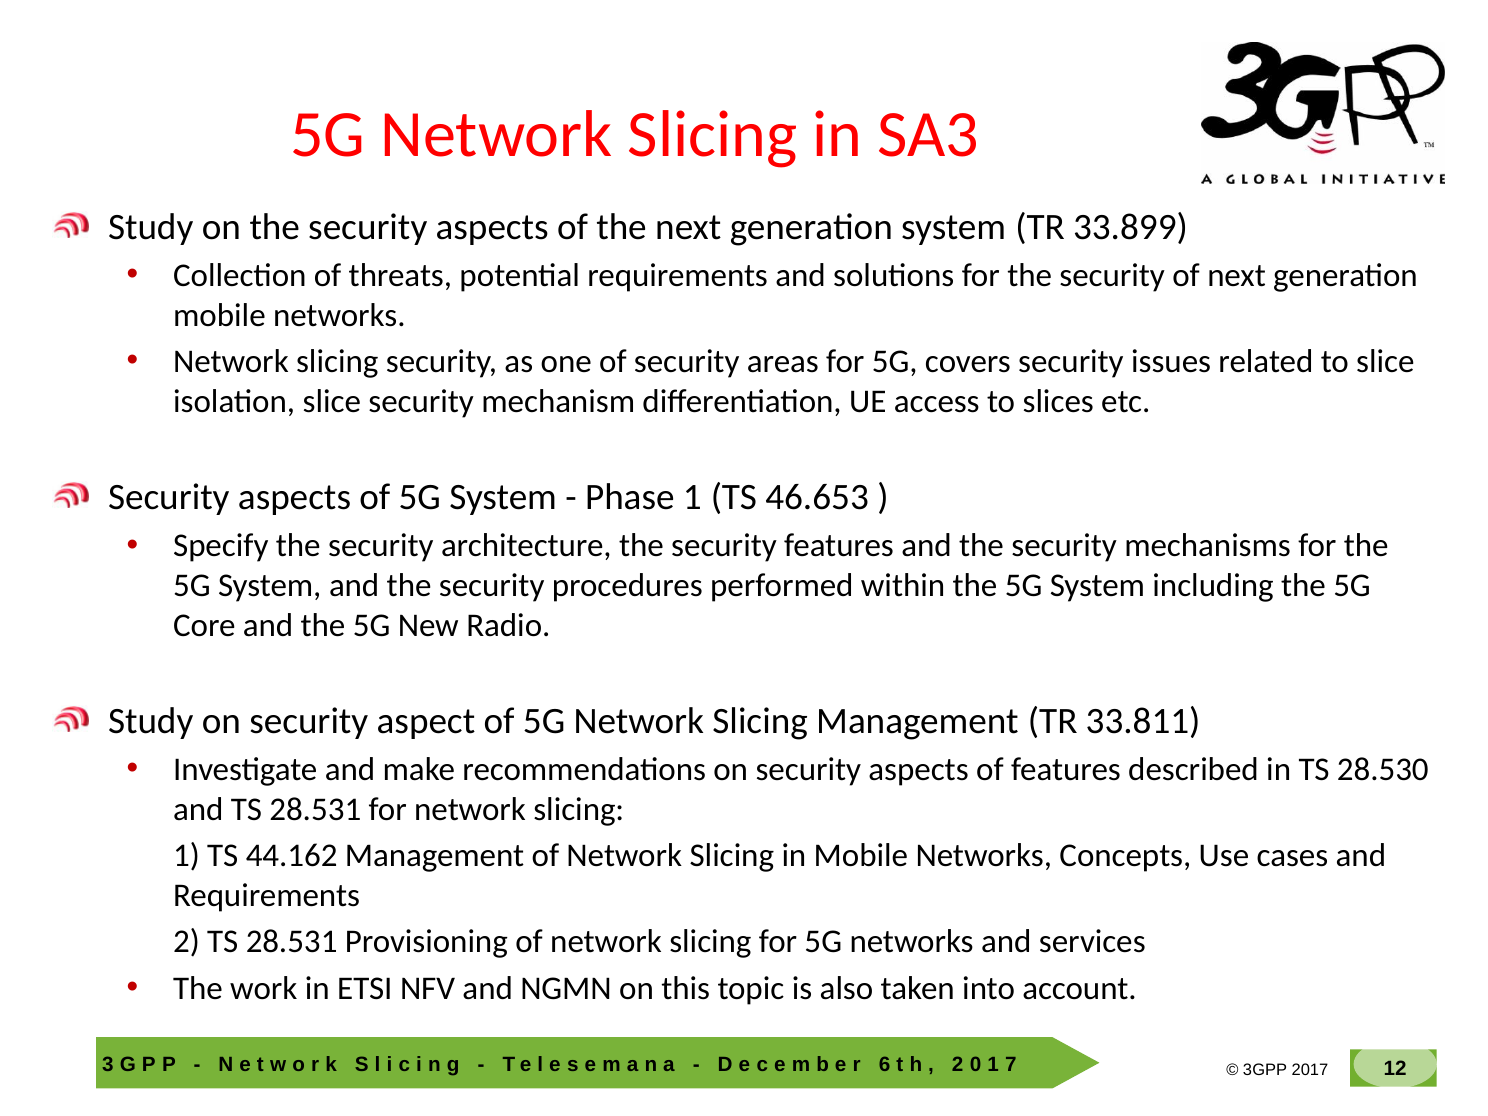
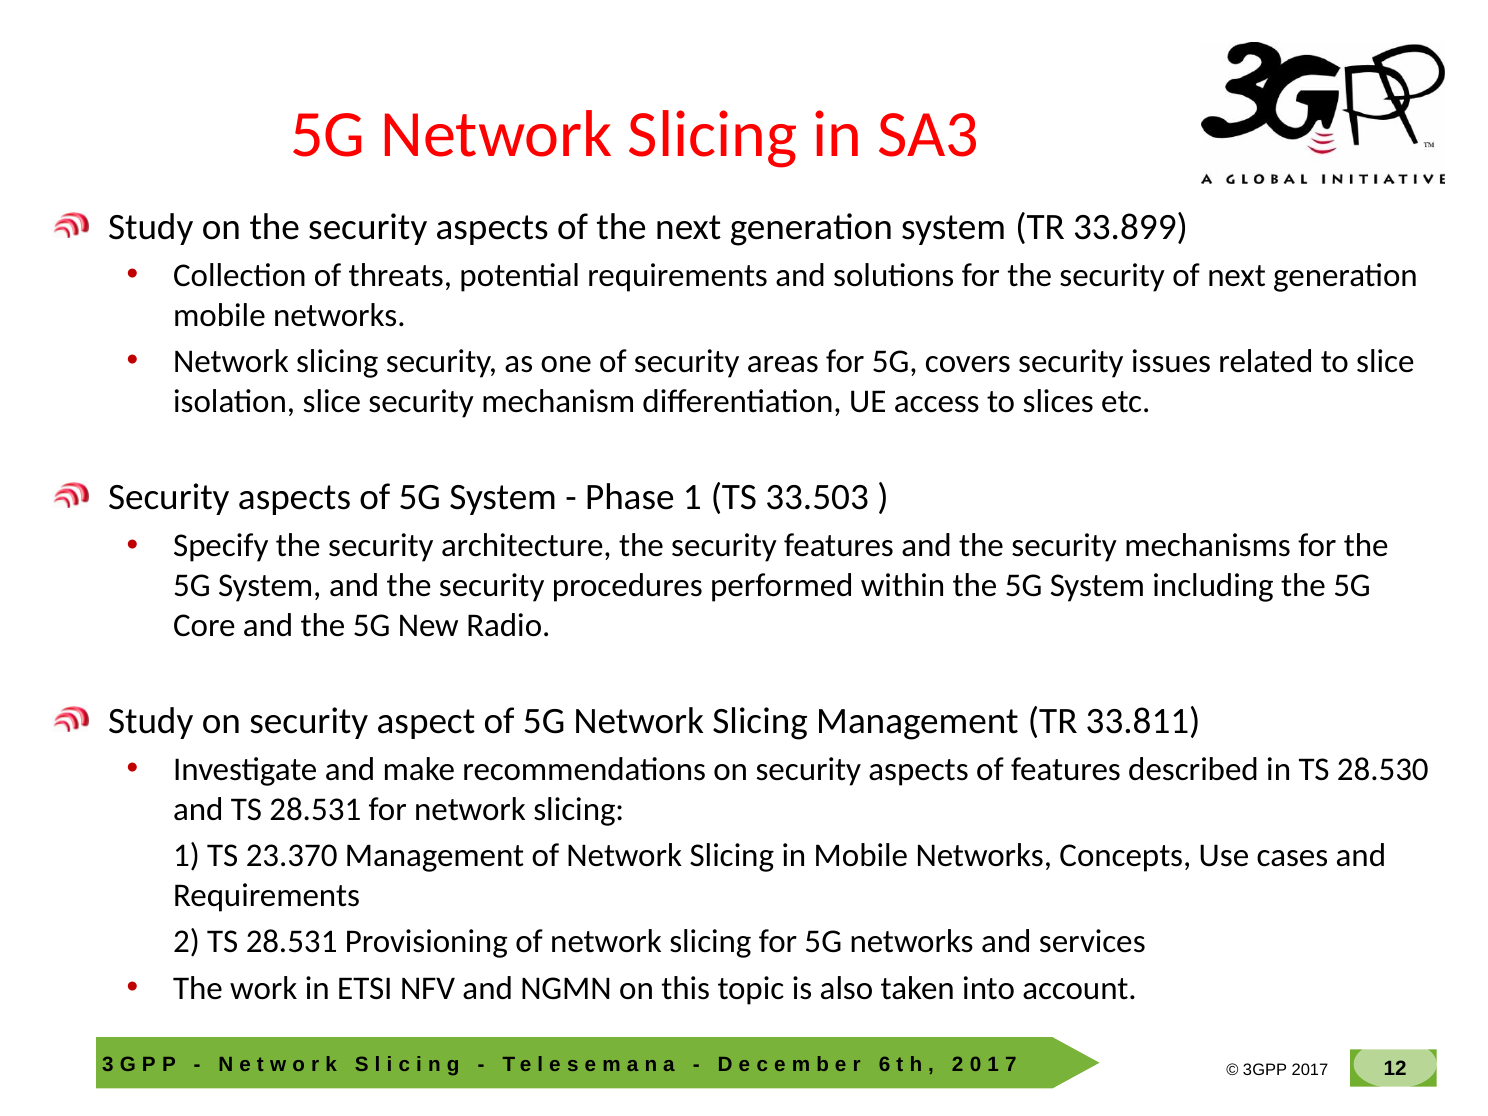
46.653: 46.653 -> 33.503
44.162: 44.162 -> 23.370
